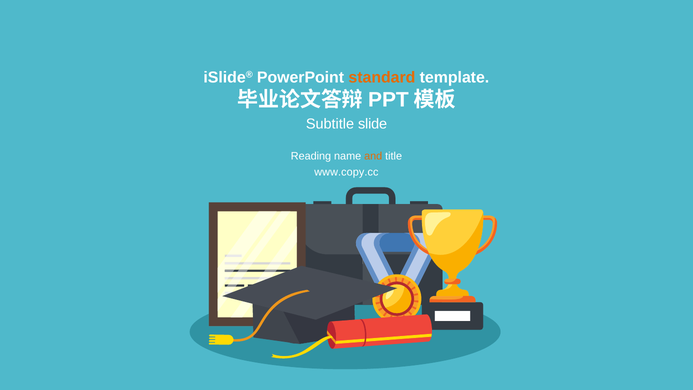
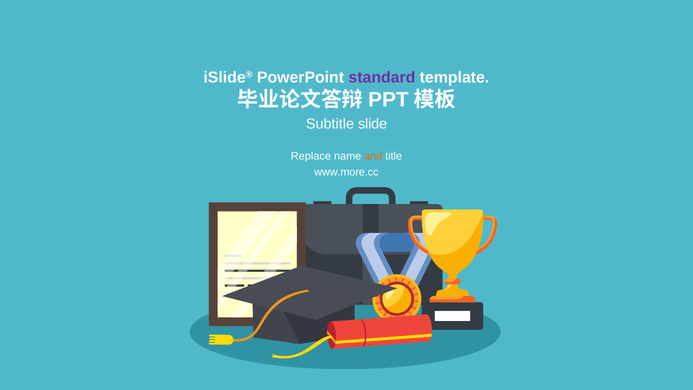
standard colour: orange -> purple
Reading: Reading -> Replace
www.copy.cc: www.copy.cc -> www.more.cc
